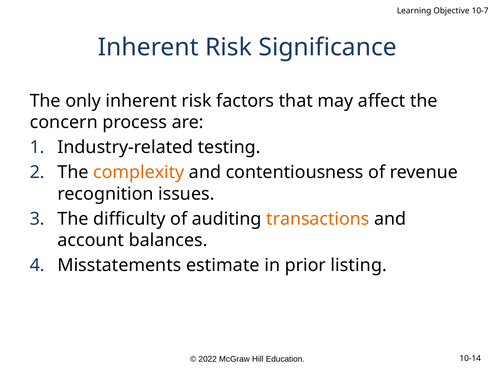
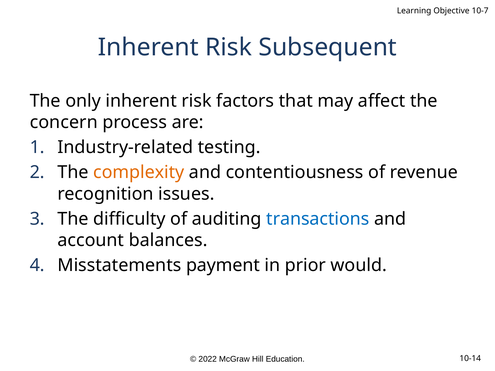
Significance: Significance -> Subsequent
transactions colour: orange -> blue
estimate: estimate -> payment
listing: listing -> would
